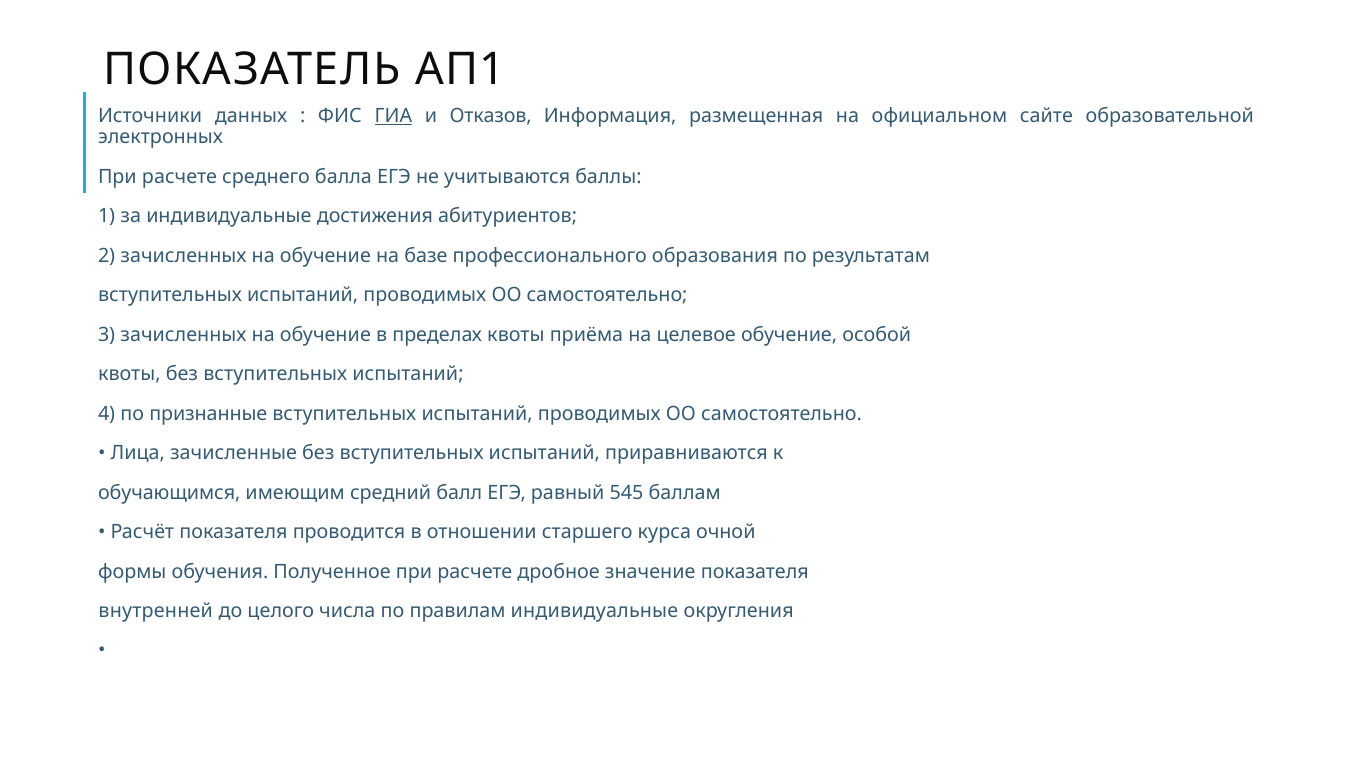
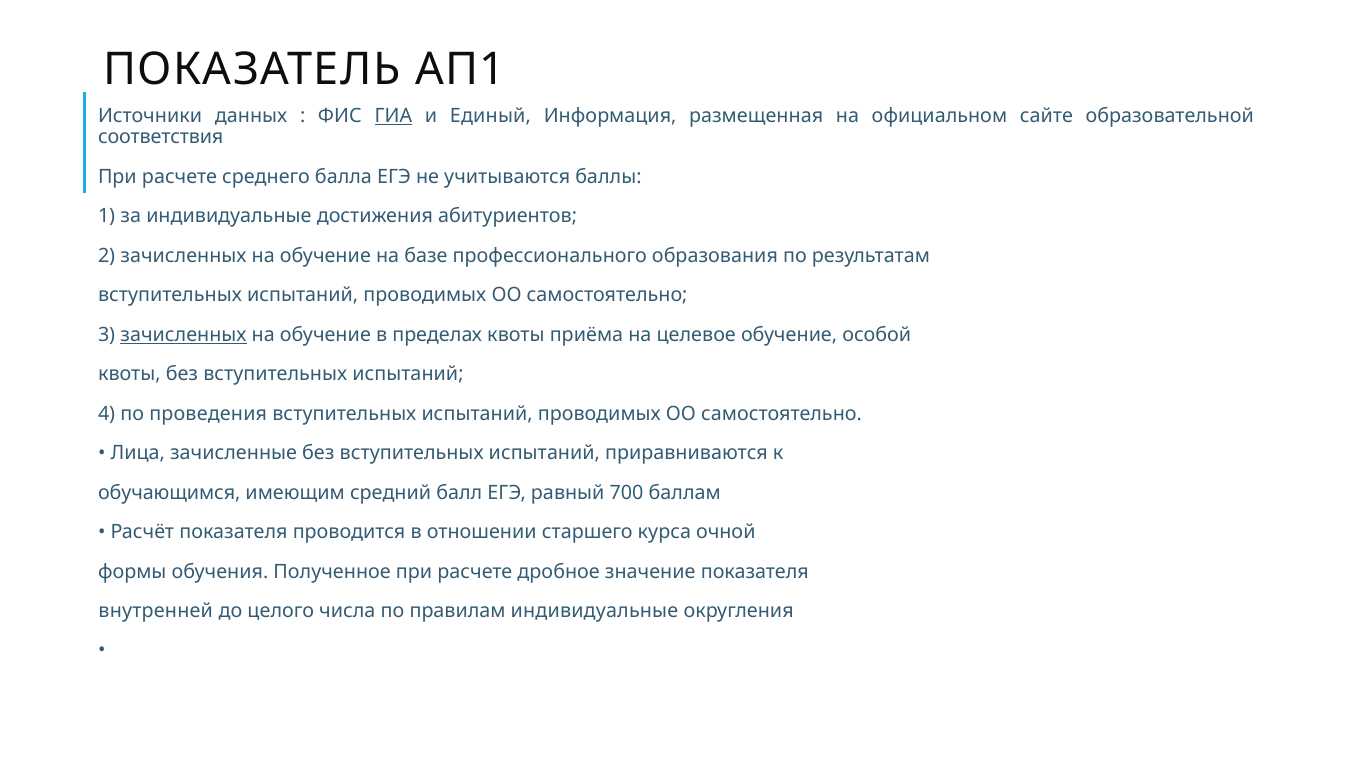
Отказов: Отказов -> Единый
электронных: электронных -> соответствия
зачисленных at (183, 335) underline: none -> present
признанные: признанные -> проведения
545: 545 -> 700
